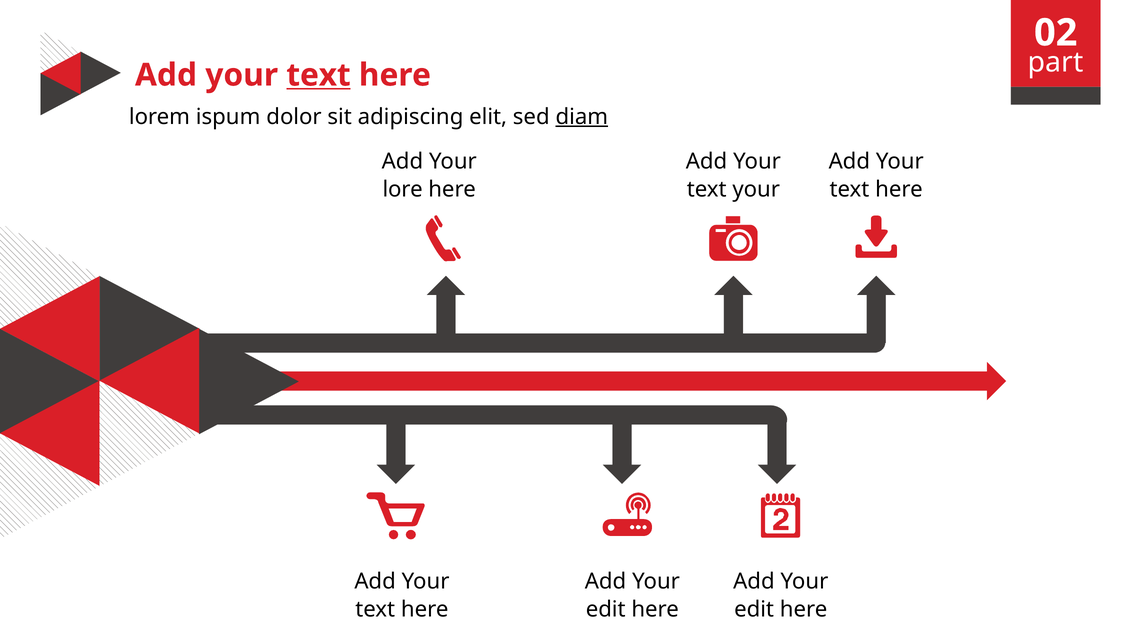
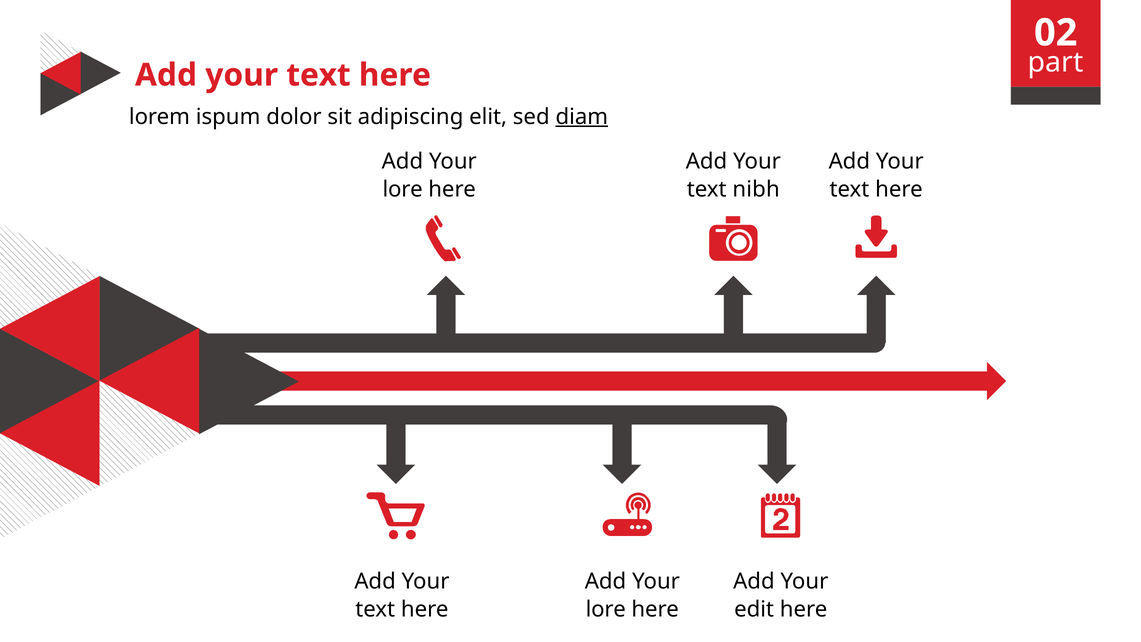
text at (319, 75) underline: present -> none
text your: your -> nibh
edit at (606, 609): edit -> lore
